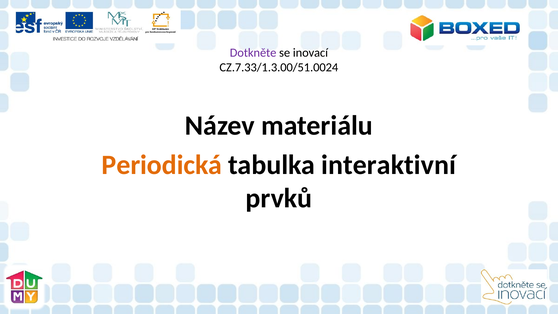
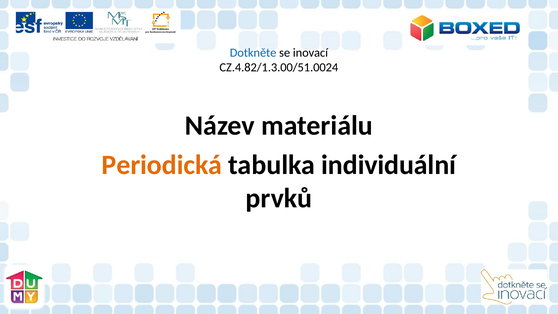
Dotkněte colour: purple -> blue
CZ.7.33/1.3.00/51.0024: CZ.7.33/1.3.00/51.0024 -> CZ.4.82/1.3.00/51.0024
interaktivní: interaktivní -> individuální
